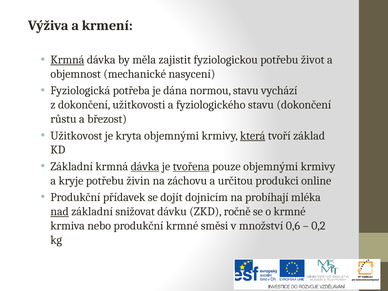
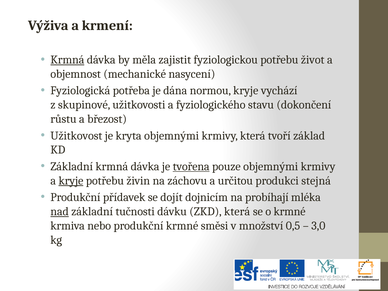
normou stavu: stavu -> kryje
z dokončení: dokončení -> skupinové
která at (253, 136) underline: present -> none
dávka at (145, 166) underline: present -> none
kryje at (71, 181) underline: none -> present
online: online -> stejná
snižovat: snižovat -> tučnosti
ZKD ročně: ročně -> která
0,6: 0,6 -> 0,5
0,2: 0,2 -> 3,0
